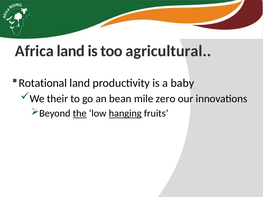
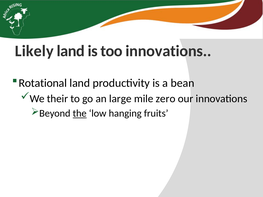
Africa: Africa -> Likely
too agricultural: agricultural -> innovations
baby: baby -> bean
bean: bean -> large
hanging underline: present -> none
